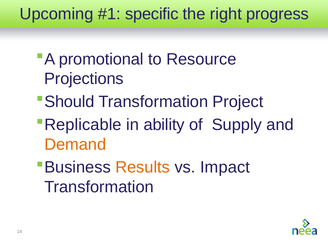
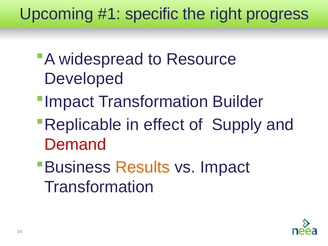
promotional: promotional -> widespread
Projections: Projections -> Developed
Should at (69, 102): Should -> Impact
Project: Project -> Builder
ability: ability -> effect
Demand colour: orange -> red
